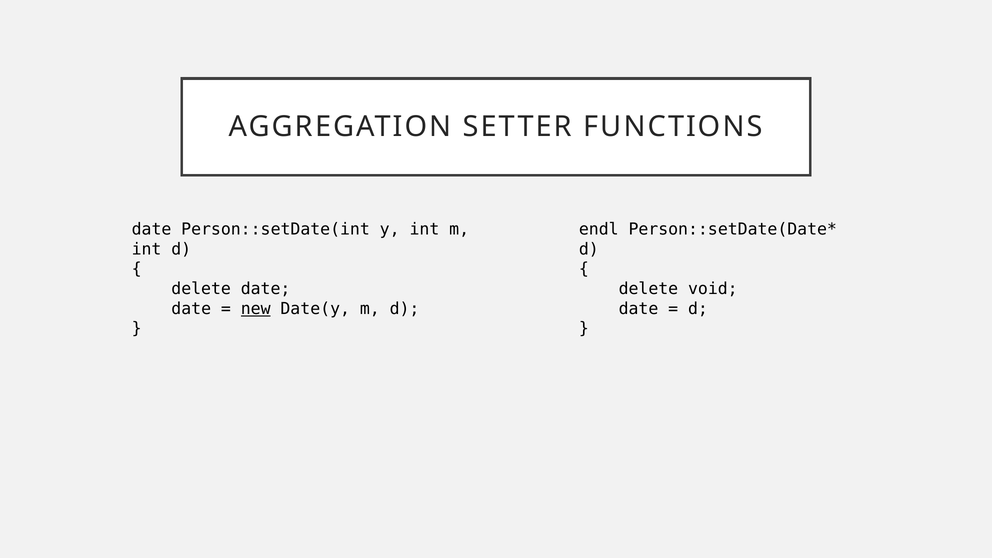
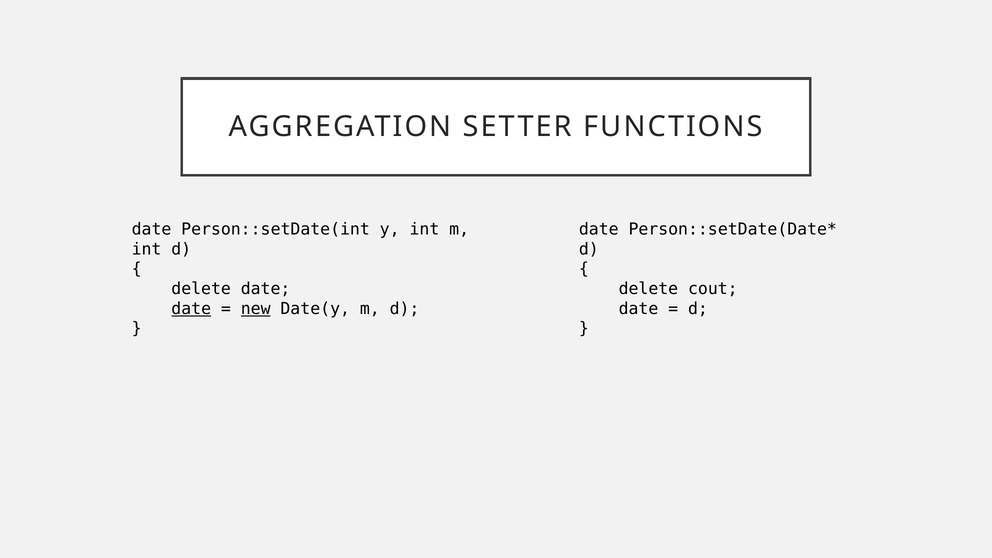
endl at (599, 229): endl -> date
void: void -> cout
date at (191, 309) underline: none -> present
